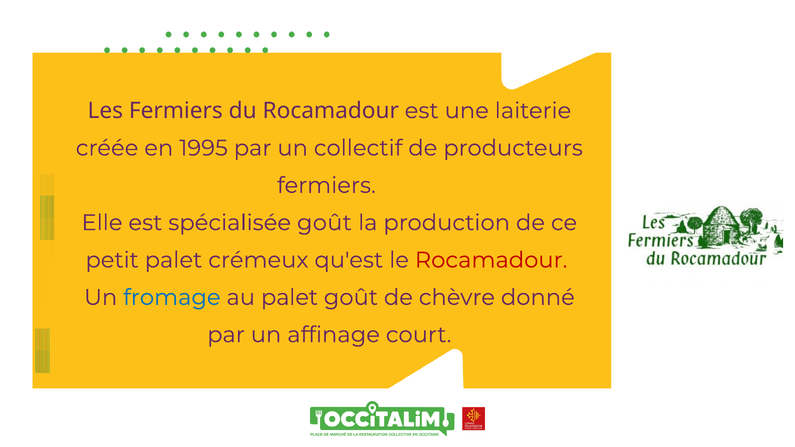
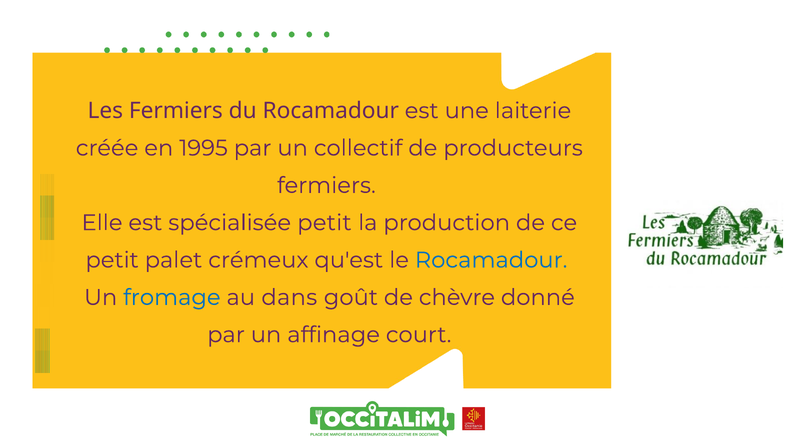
spécialisée goût: goût -> petit
Rocamadour at (491, 260) colour: red -> blue
au palet: palet -> dans
